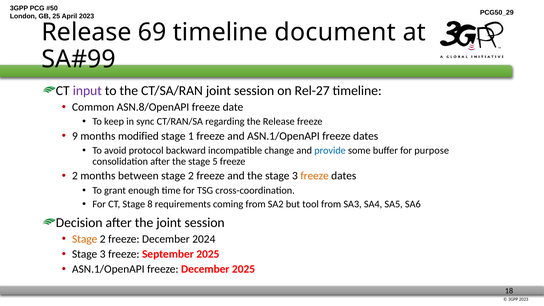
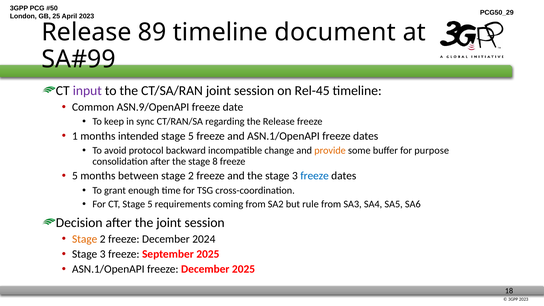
69: 69 -> 89
Rel-27: Rel-27 -> Rel-45
ASN.8/OpenAPI: ASN.8/OpenAPI -> ASN.9/OpenAPI
9: 9 -> 1
modified: modified -> intended
1 at (191, 136): 1 -> 5
provide colour: blue -> orange
5: 5 -> 8
2 at (75, 176): 2 -> 5
freeze at (315, 176) colour: orange -> blue
CT Stage 8: 8 -> 5
tool: tool -> rule
